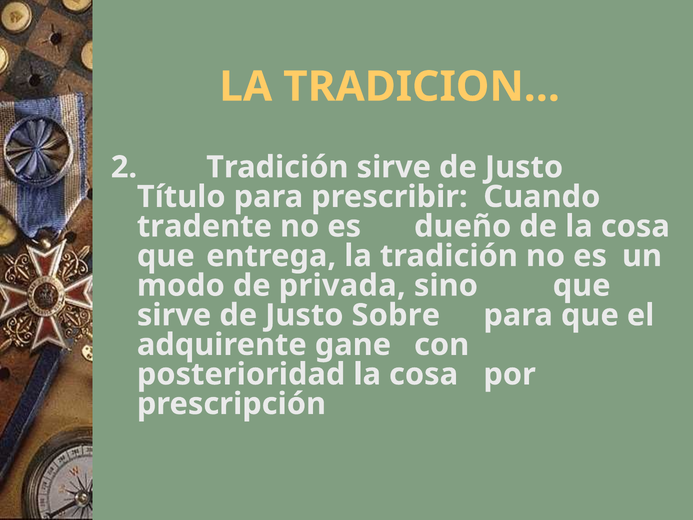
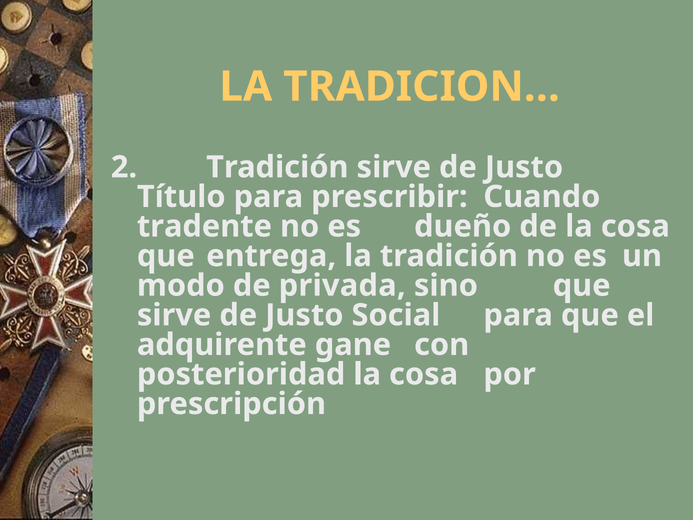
Sobre: Sobre -> Social
